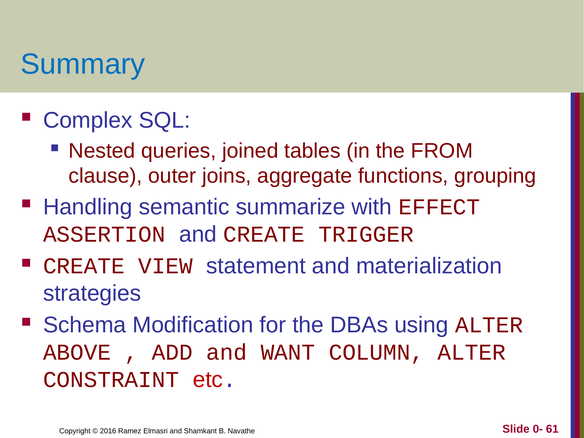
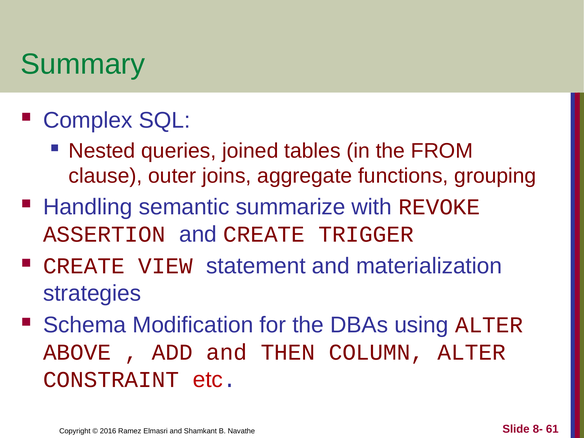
Summary colour: blue -> green
EFFECT: EFFECT -> REVOKE
WANT: WANT -> THEN
0-: 0- -> 8-
